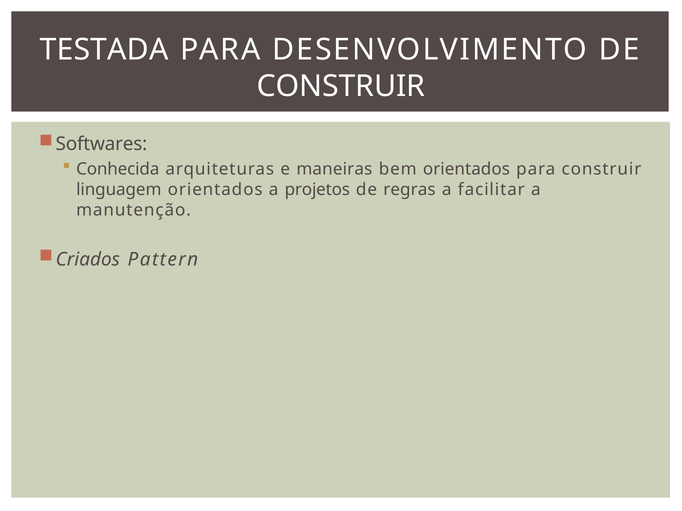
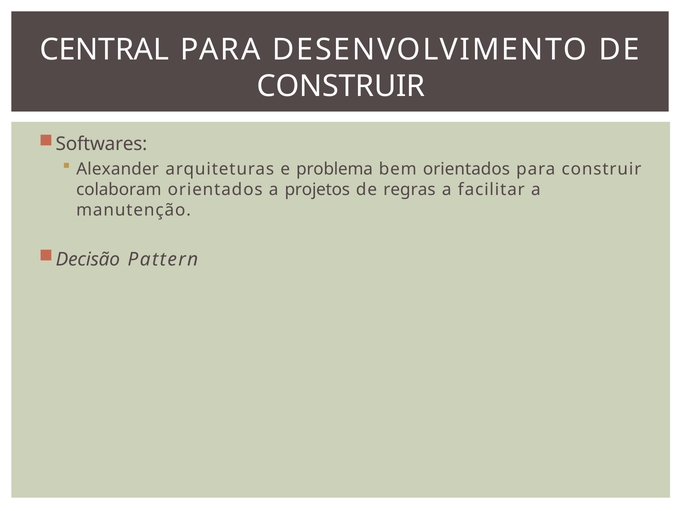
TESTADA: TESTADA -> CENTRAL
Conhecida: Conhecida -> Alexander
maneiras: maneiras -> problema
linguagem: linguagem -> colaboram
Criados: Criados -> Decisão
